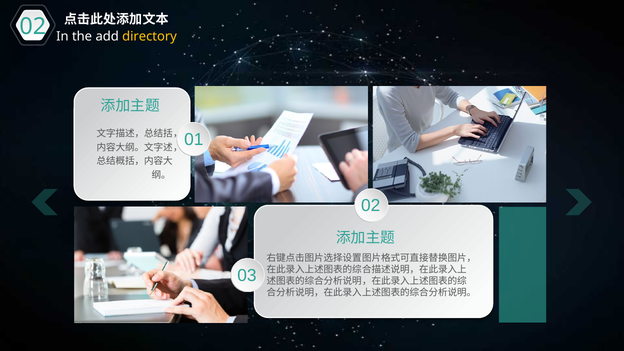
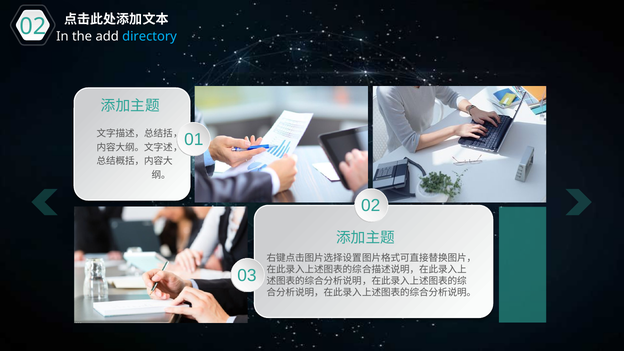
directory colour: yellow -> light blue
